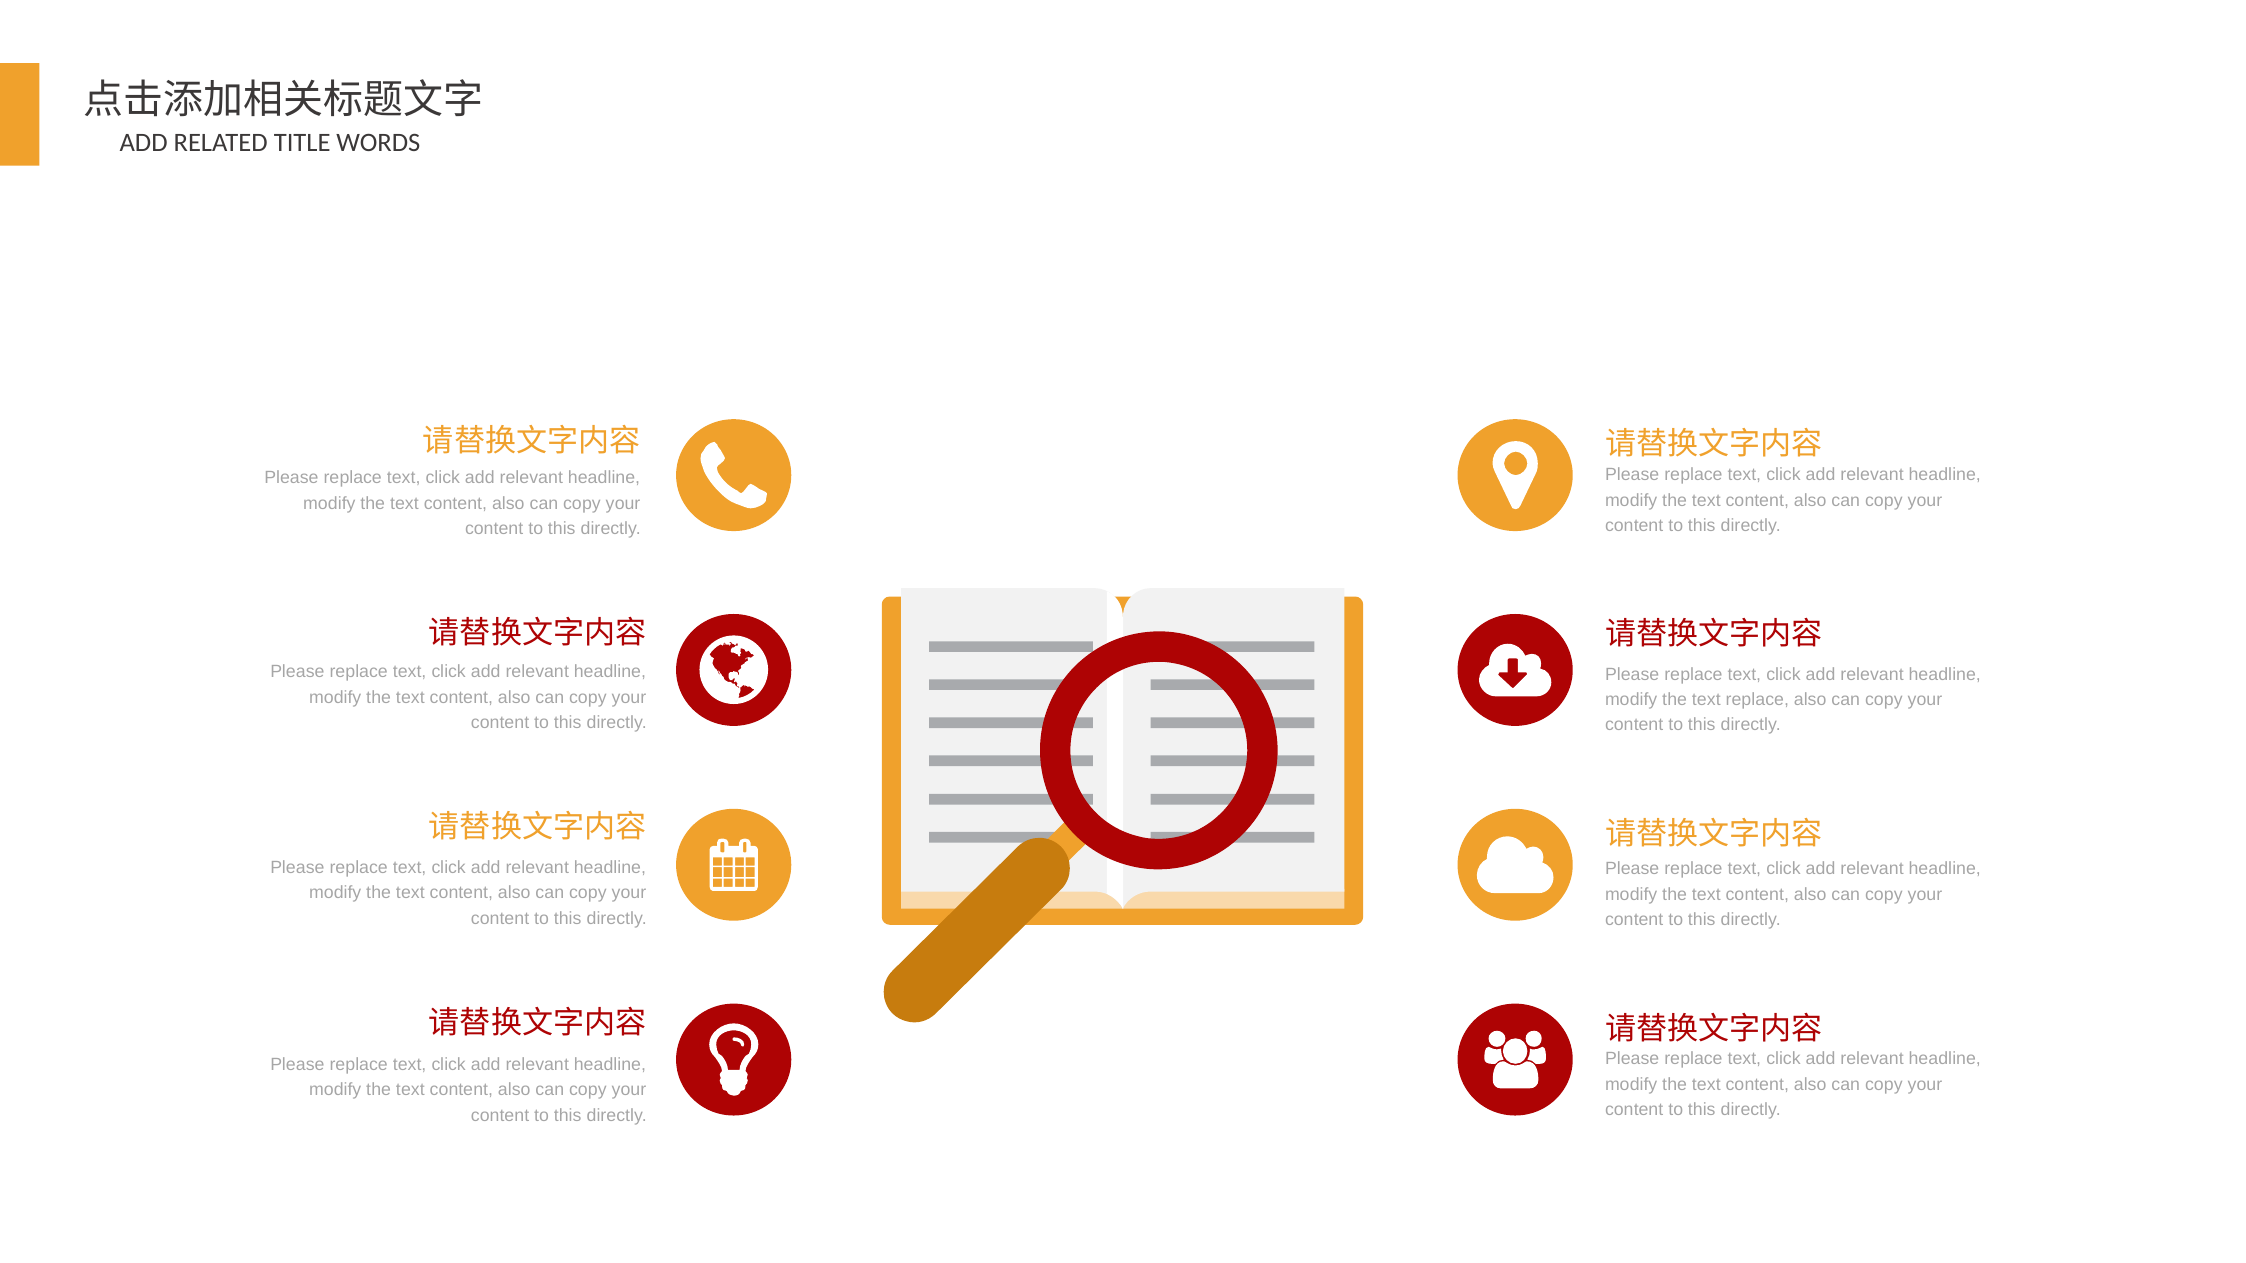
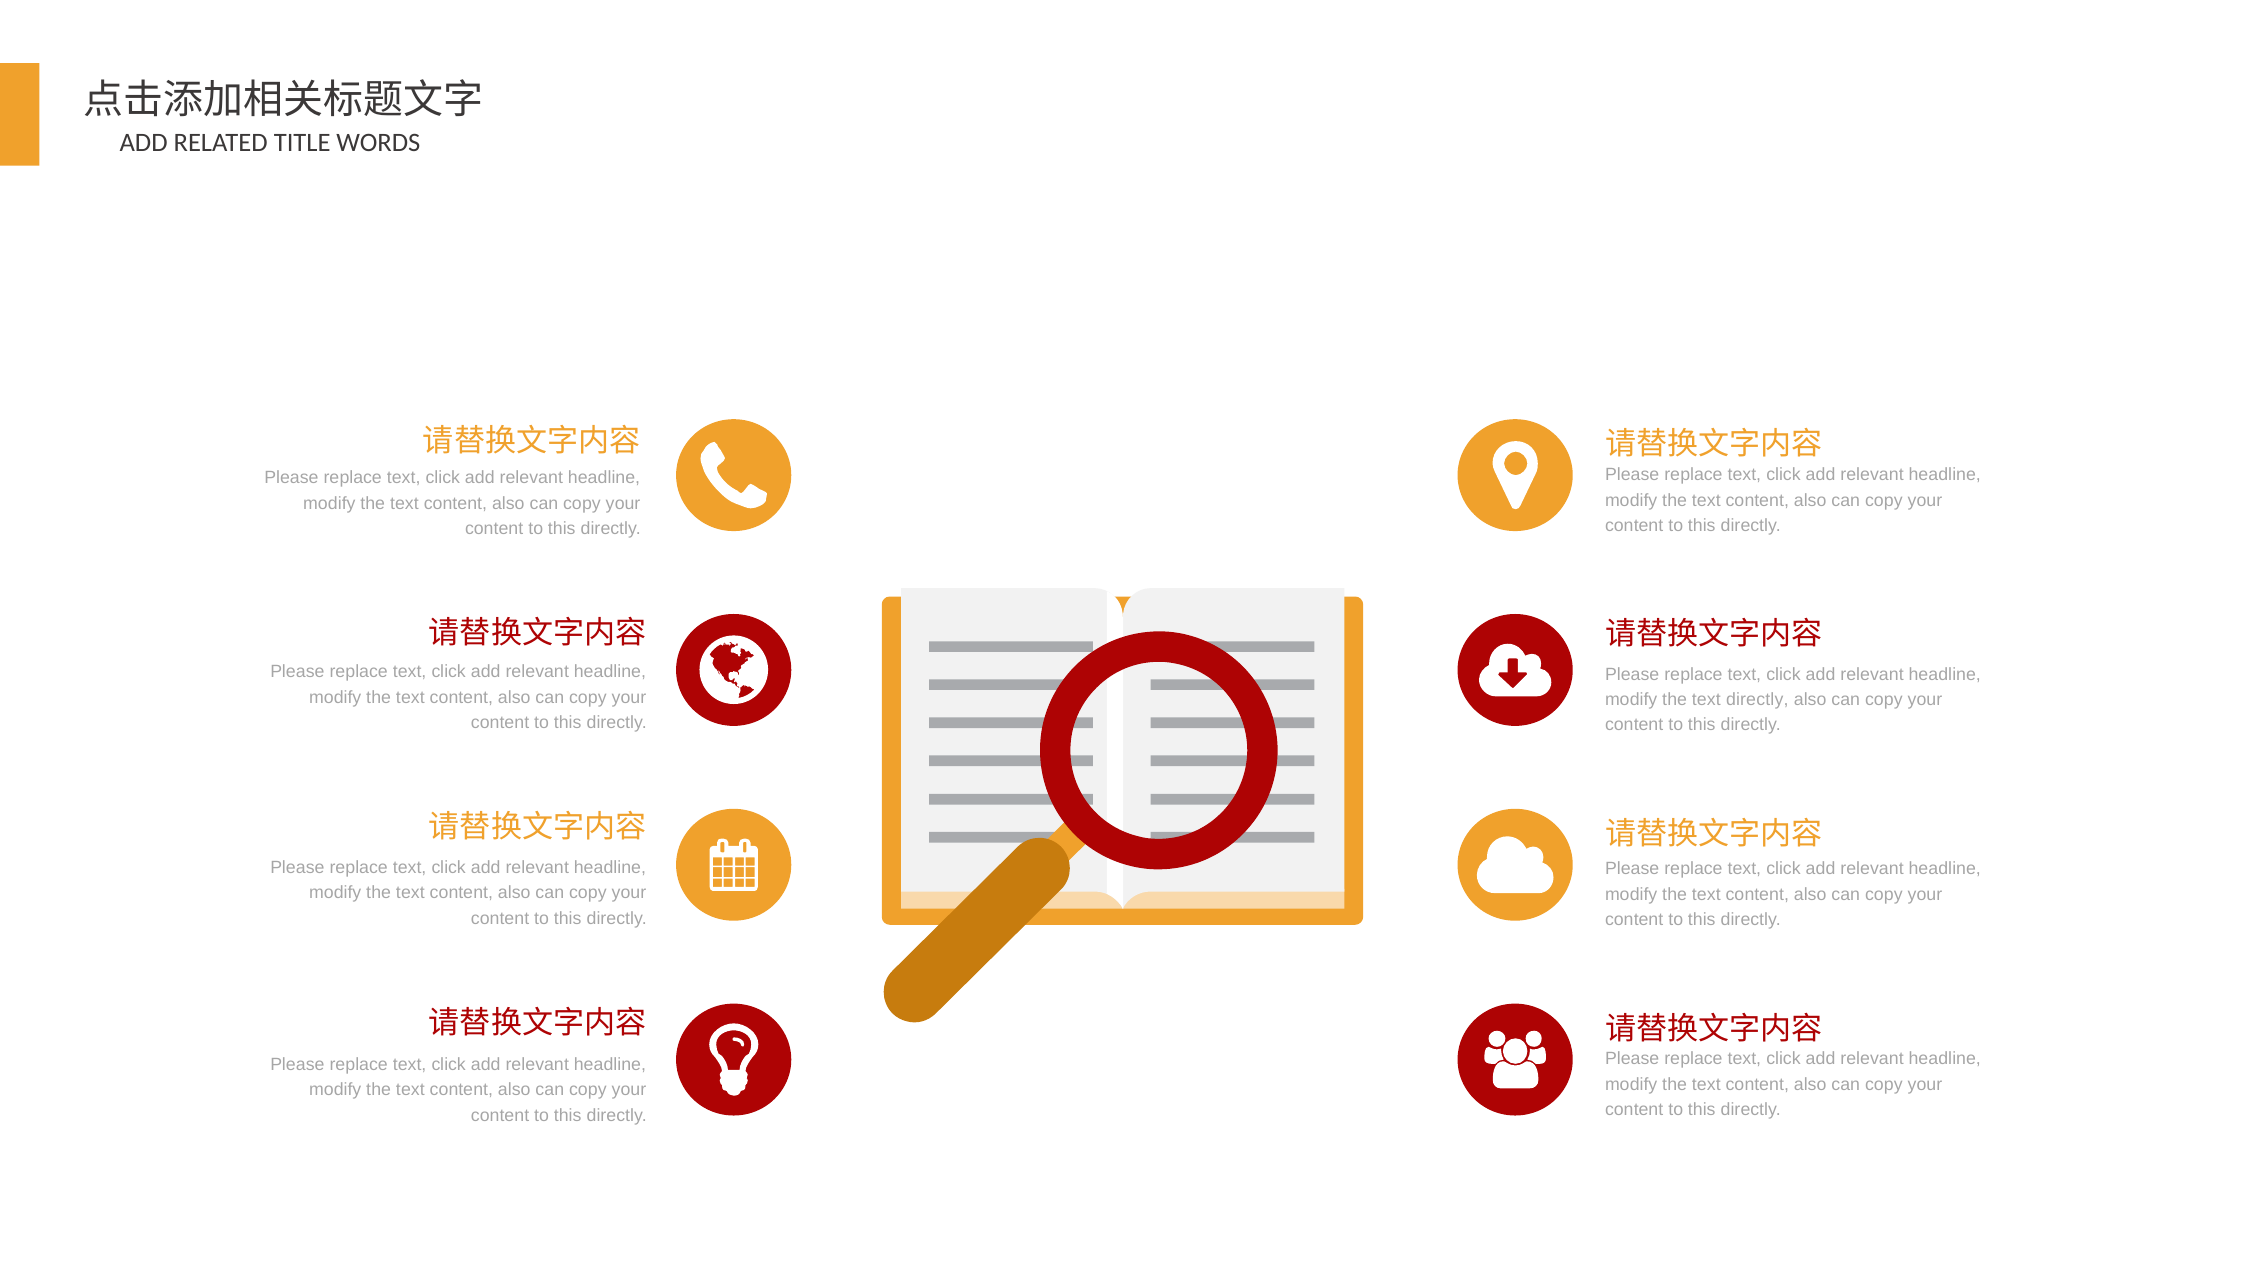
text replace: replace -> directly
